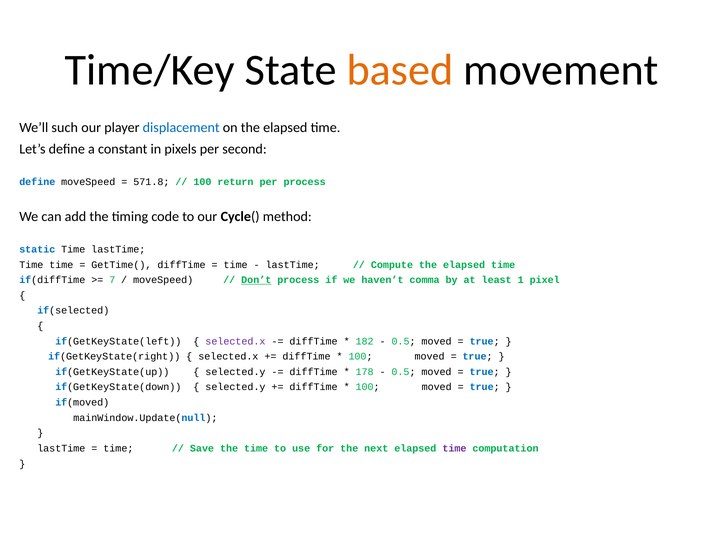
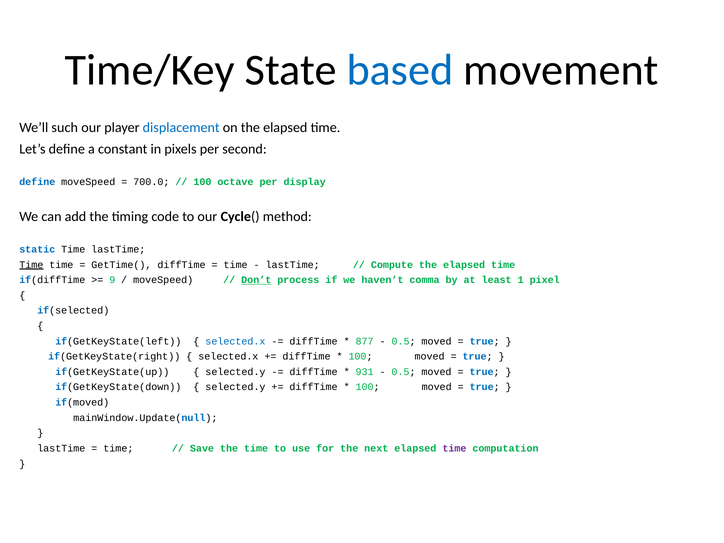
based colour: orange -> blue
571.8: 571.8 -> 700.0
return: return -> octave
per process: process -> display
Time at (31, 265) underline: none -> present
7: 7 -> 9
selected.x at (235, 341) colour: purple -> blue
182: 182 -> 877
178: 178 -> 931
